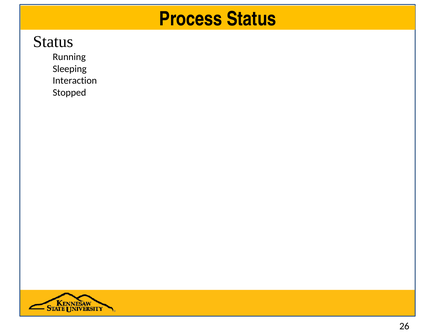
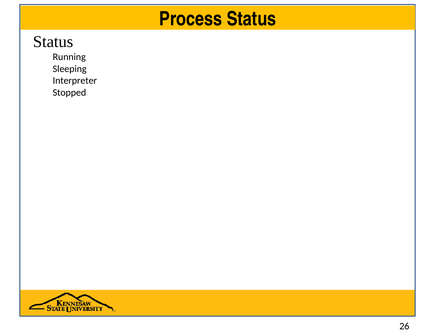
Interaction: Interaction -> Interpreter
